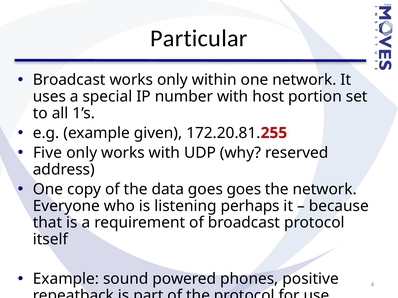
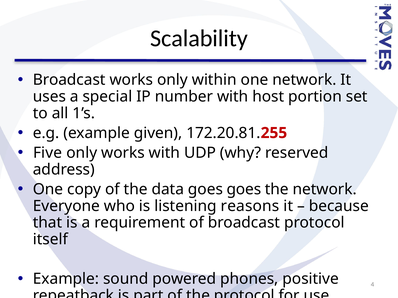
Particular: Particular -> Scalability
perhaps: perhaps -> reasons
